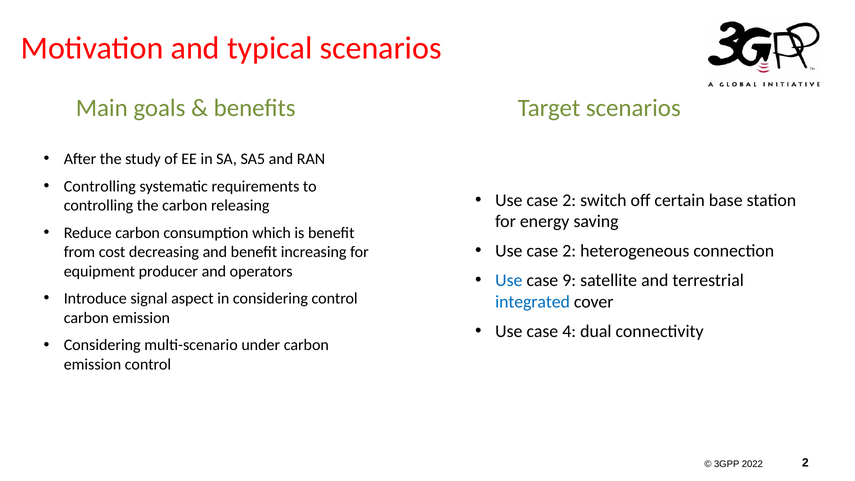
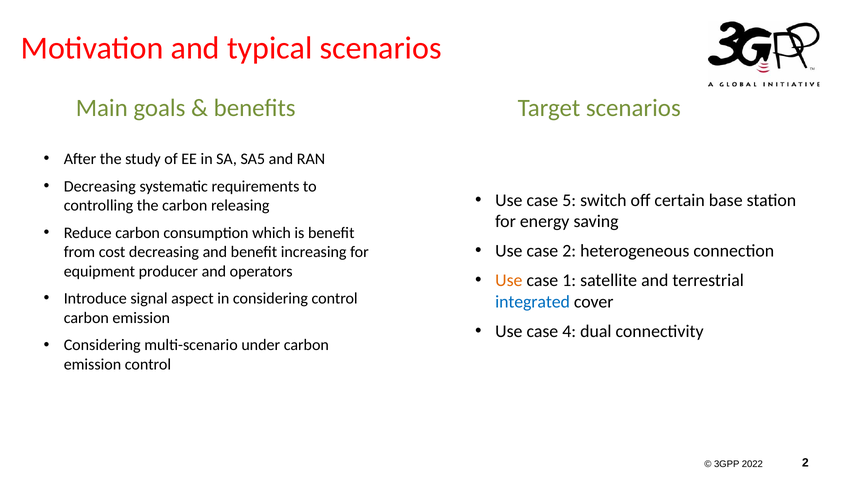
Controlling at (100, 186): Controlling -> Decreasing
2 at (569, 200): 2 -> 5
Use at (509, 280) colour: blue -> orange
9: 9 -> 1
